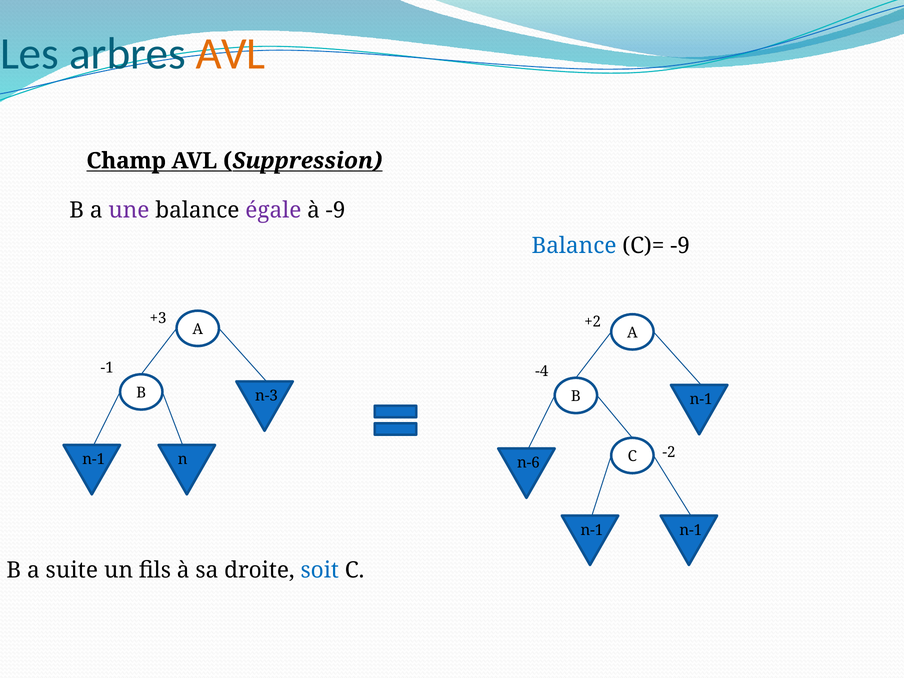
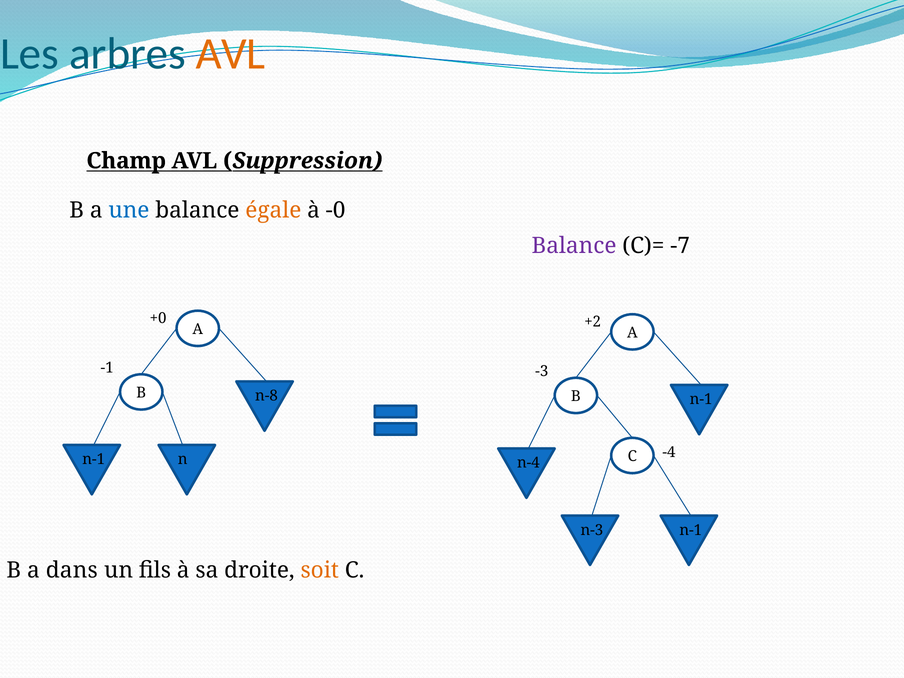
une colour: purple -> blue
égale colour: purple -> orange
à -9: -9 -> -0
Balance at (574, 246) colour: blue -> purple
C)= -9: -9 -> -7
+3: +3 -> +0
-4: -4 -> -3
n-3: n-3 -> n-8
-2: -2 -> -4
n-6: n-6 -> n-4
n-1 at (592, 530): n-1 -> n-3
suite: suite -> dans
soit colour: blue -> orange
